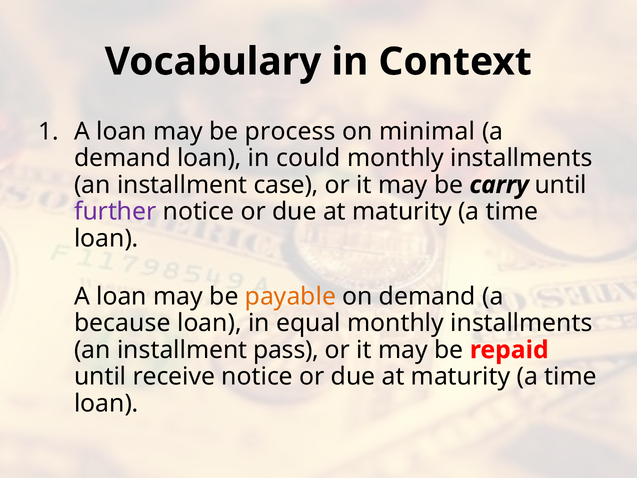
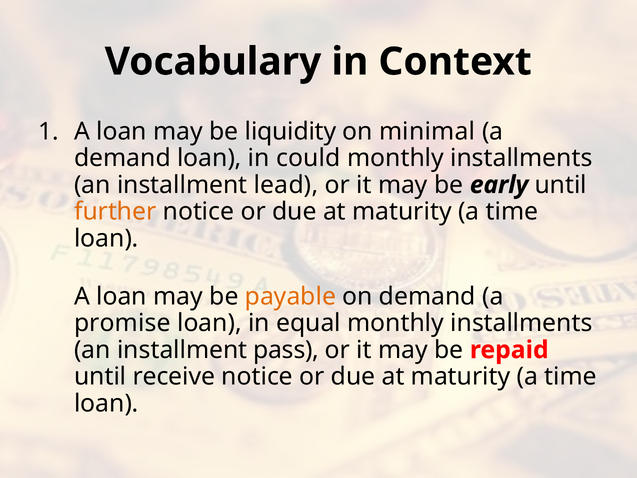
process: process -> liquidity
case: case -> lead
carry: carry -> early
further colour: purple -> orange
because: because -> promise
